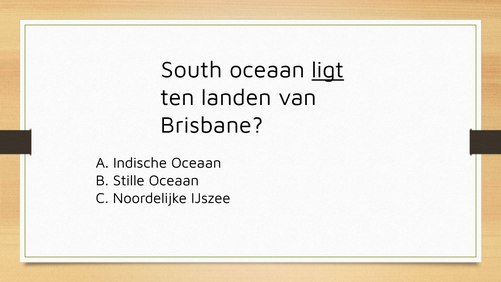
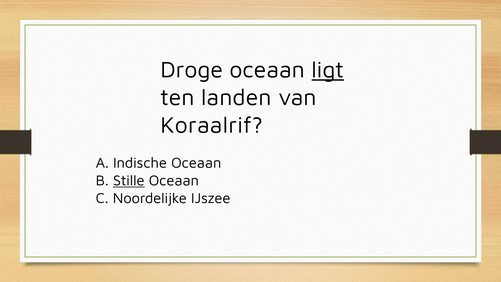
South: South -> Droge
Brisbane: Brisbane -> Koraalrif
Stille underline: none -> present
